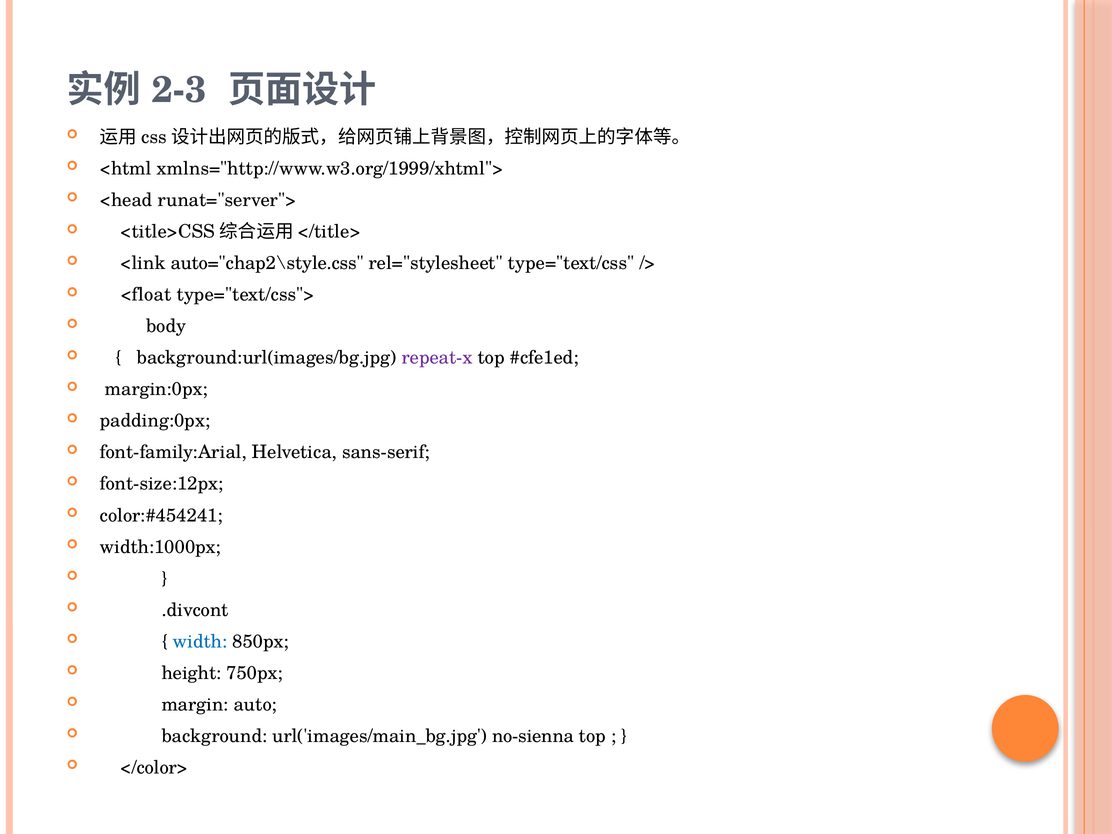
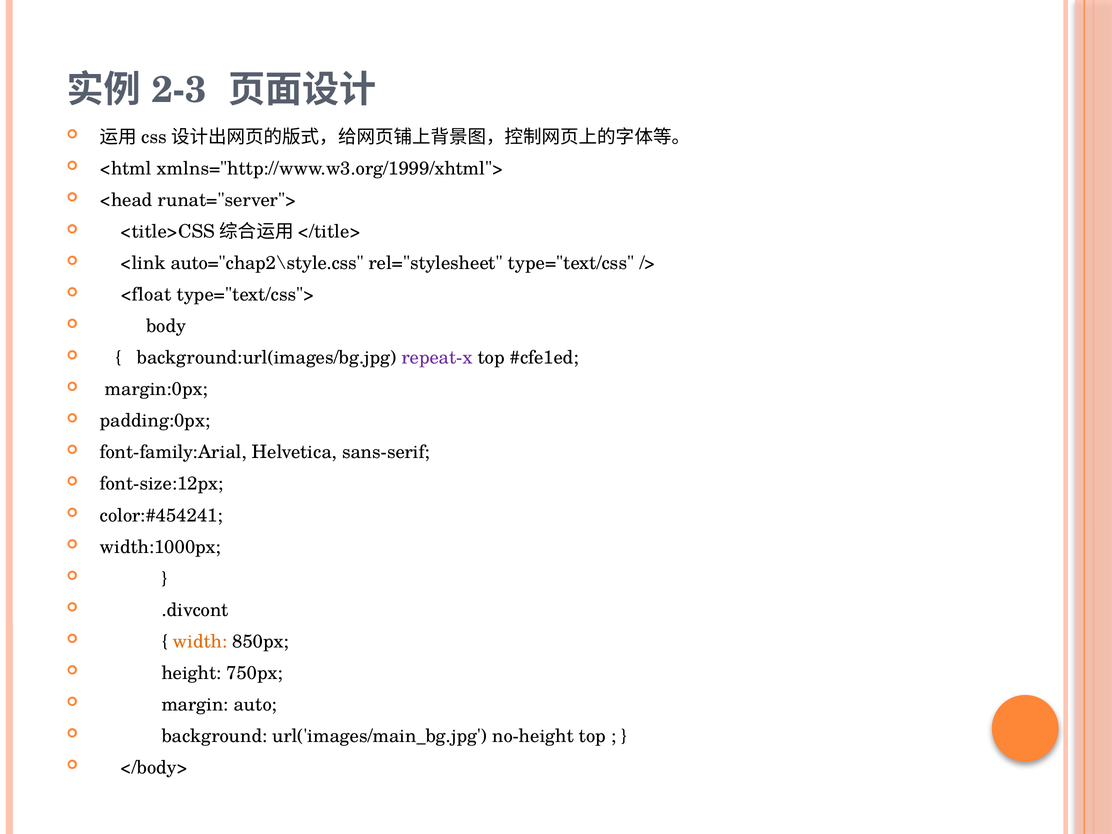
width colour: blue -> orange
no-sienna: no-sienna -> no-height
</color>: </color> -> </body>
